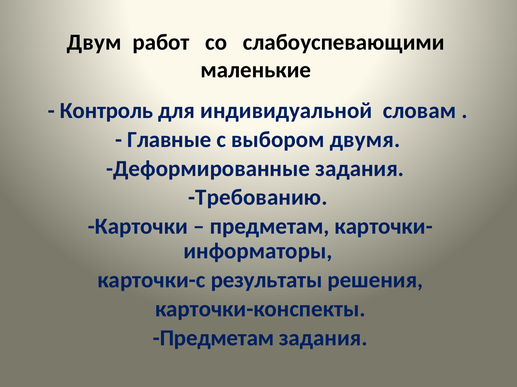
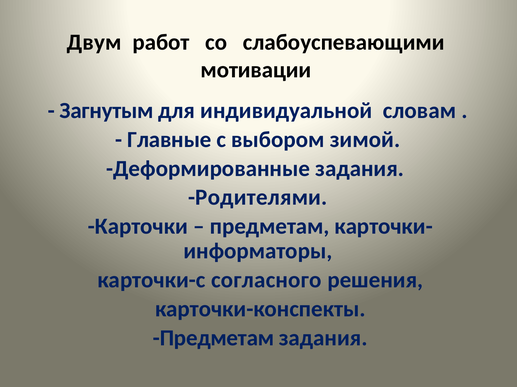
маленькие: маленькие -> мотивации
Контроль: Контроль -> Загнутым
двумя: двумя -> зимой
Требованию: Требованию -> Родителями
результаты: результаты -> согласного
